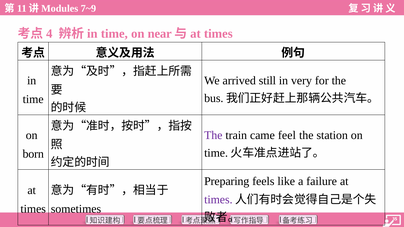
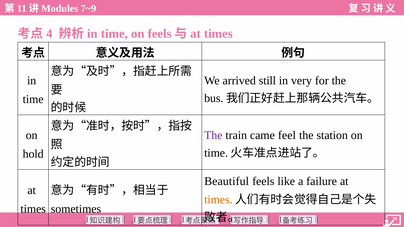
on near: near -> feels
born: born -> hold
Preparing: Preparing -> Beautiful
times at (218, 200) colour: purple -> orange
